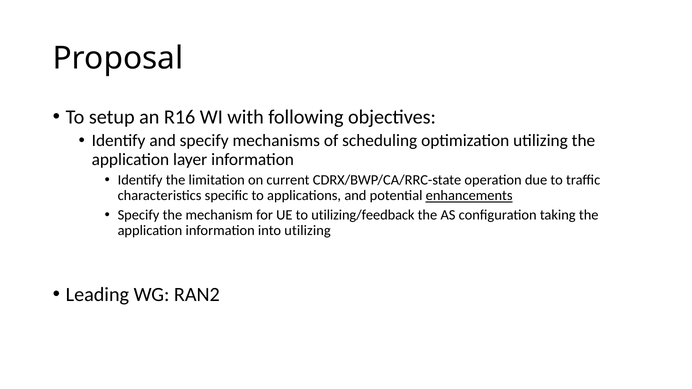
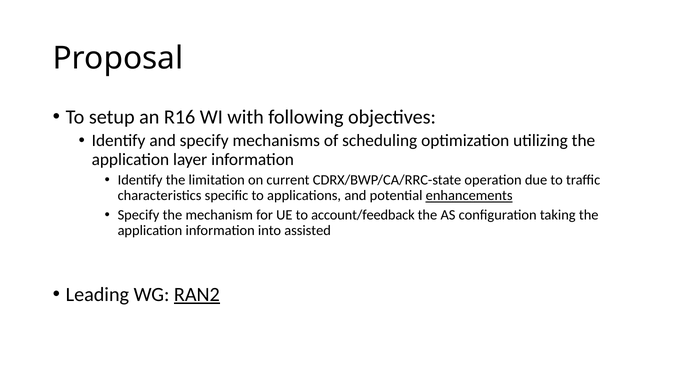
utilizing/feedback: utilizing/feedback -> account/feedback
into utilizing: utilizing -> assisted
RAN2 underline: none -> present
